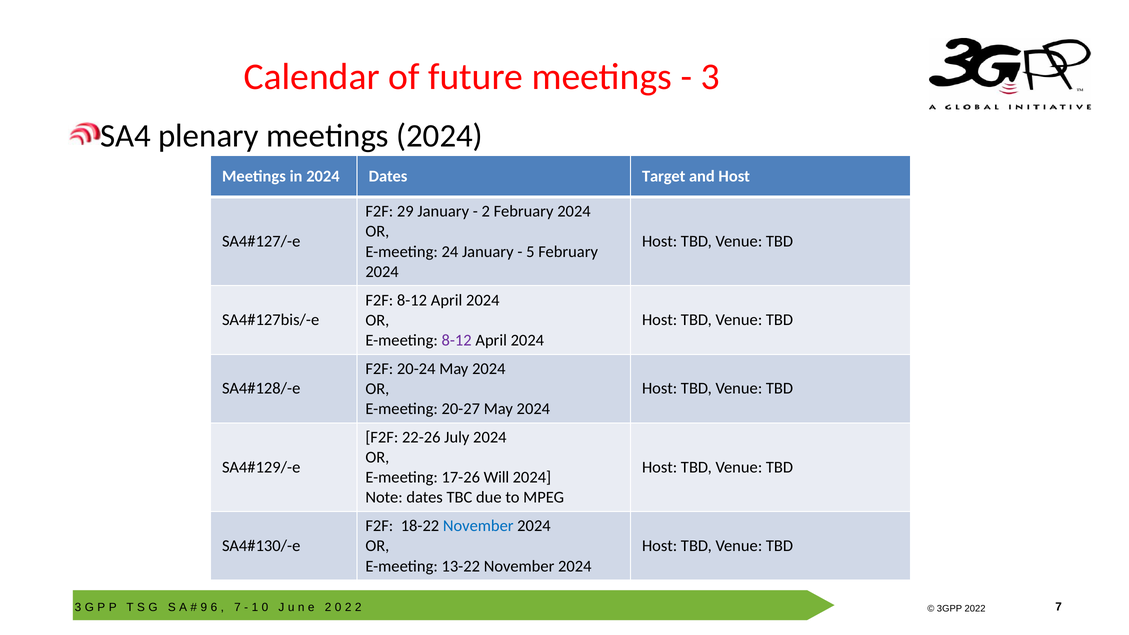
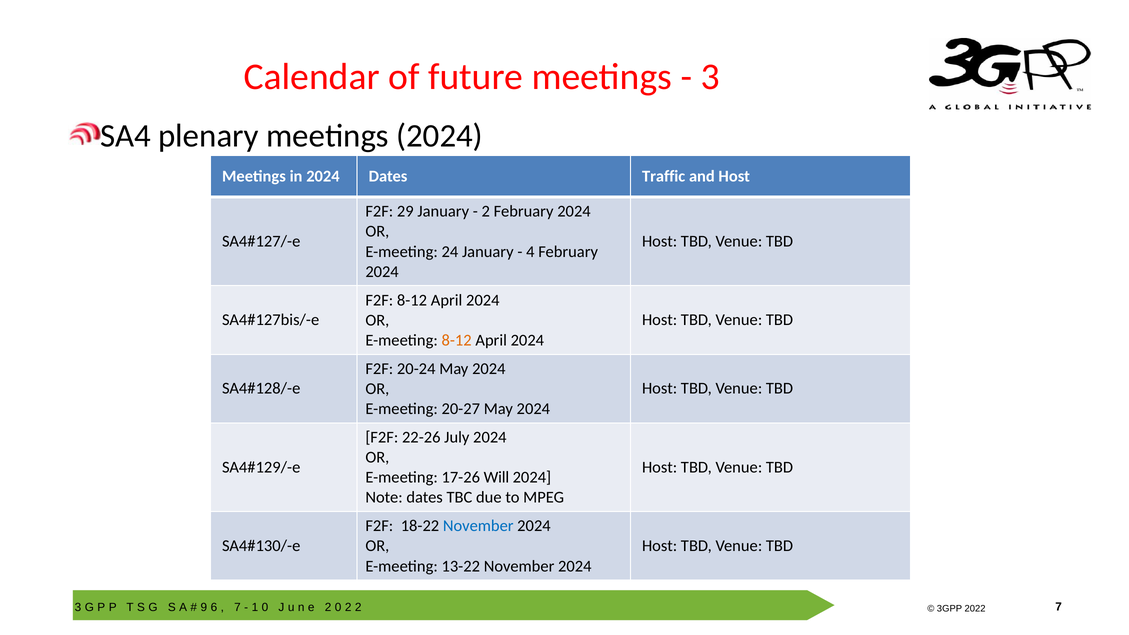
Target: Target -> Traffic
5: 5 -> 4
8-12 at (457, 340) colour: purple -> orange
